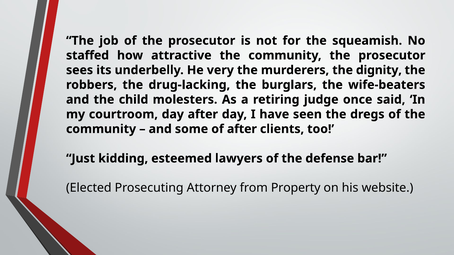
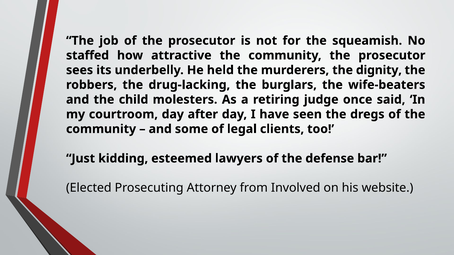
very: very -> held
of after: after -> legal
Property: Property -> Involved
